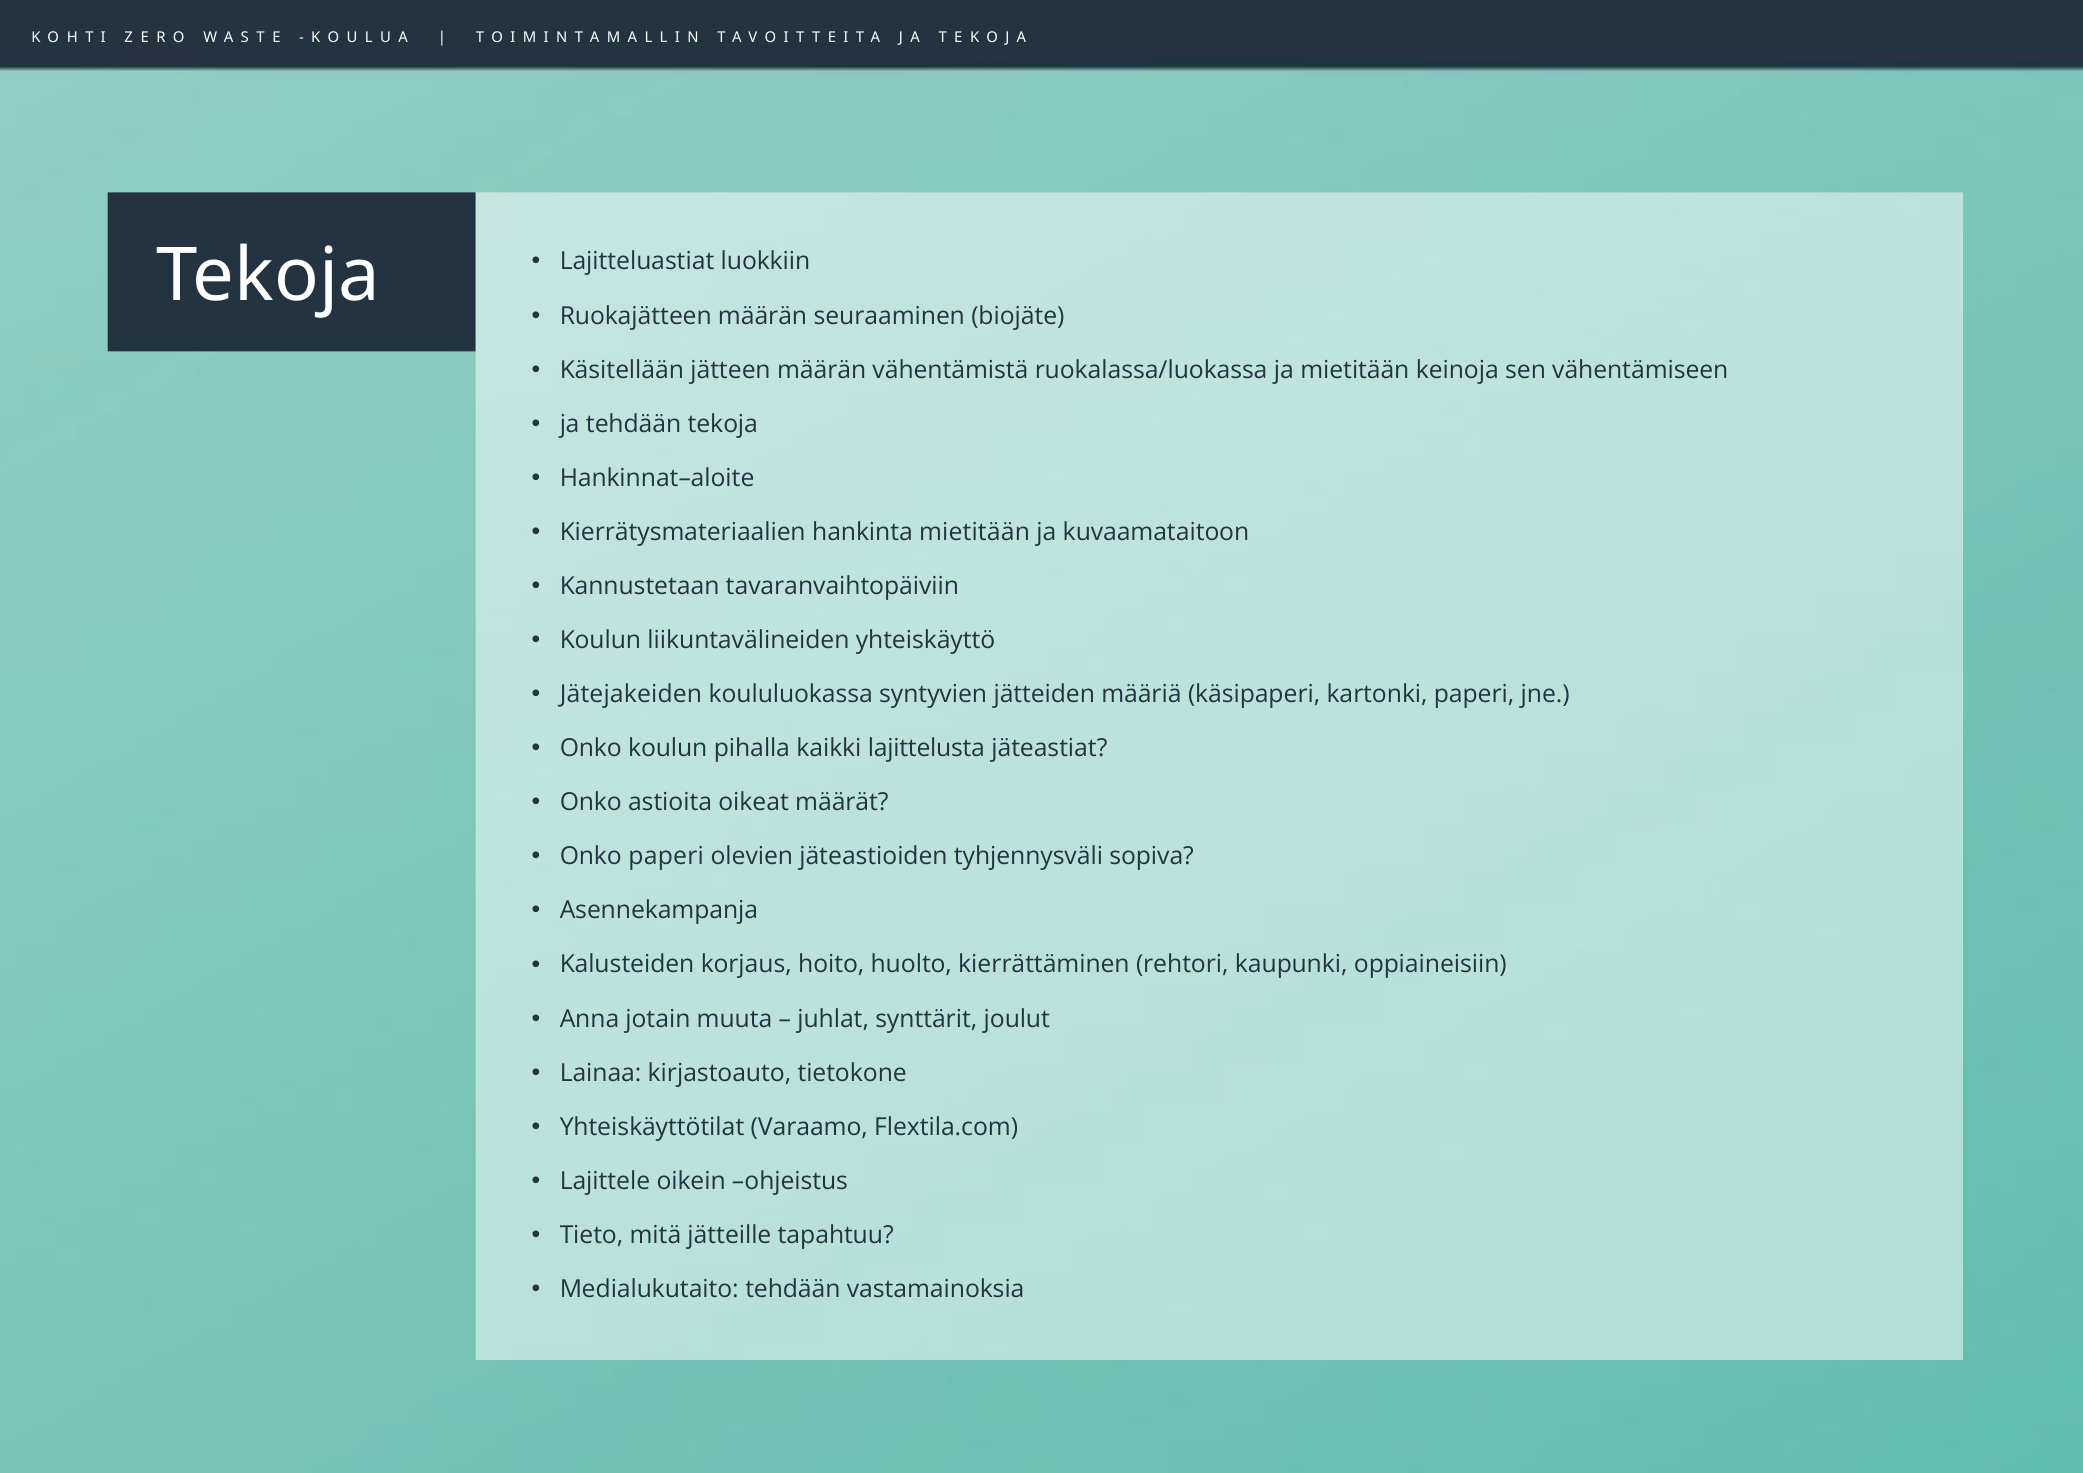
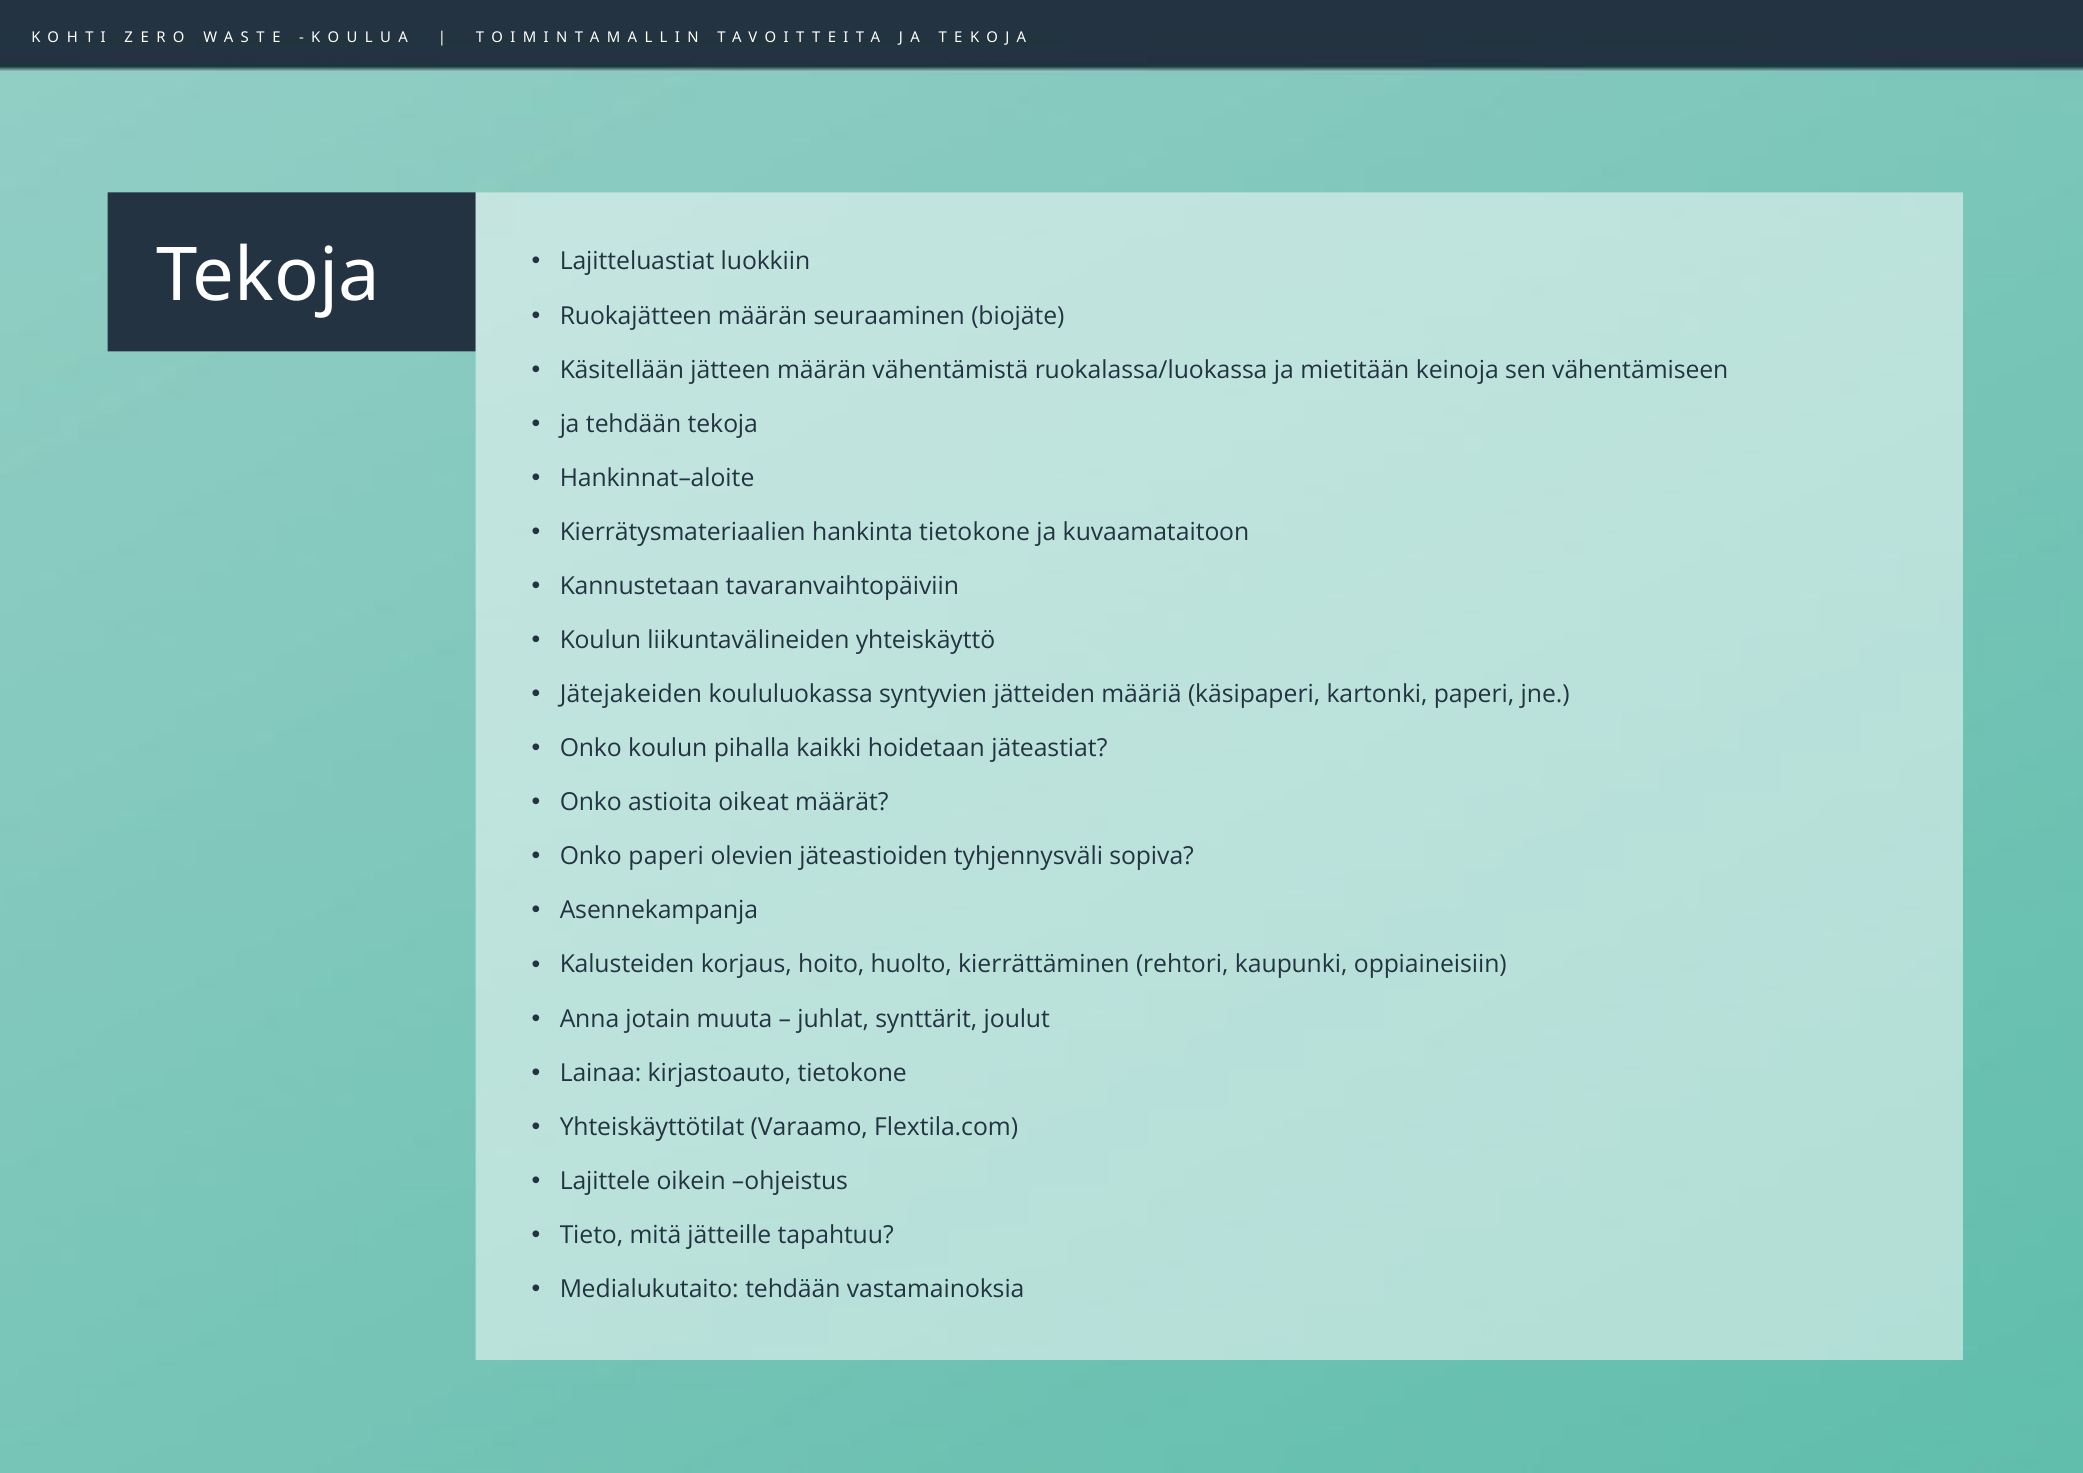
hankinta mietitään: mietitään -> tietokone
lajittelusta: lajittelusta -> hoidetaan
